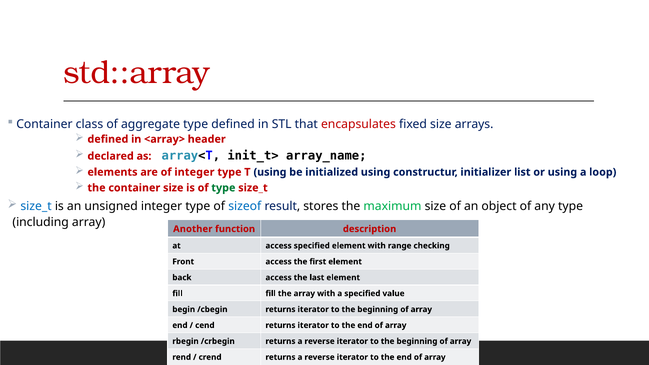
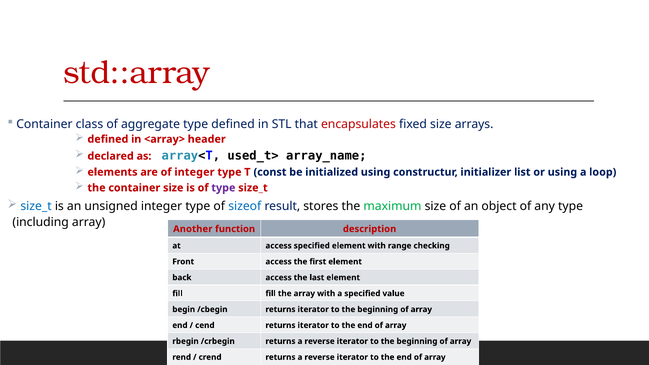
init_t>: init_t> -> used_t>
T using: using -> const
type at (223, 188) colour: green -> purple
